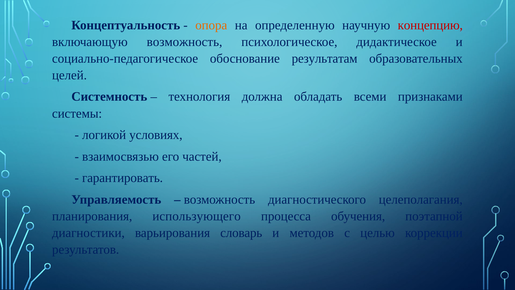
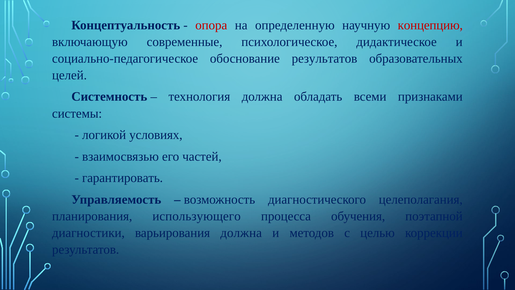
опора colour: orange -> red
включающую возможность: возможность -> современные
обоснование результатам: результатам -> результатов
варьирования словарь: словарь -> должна
